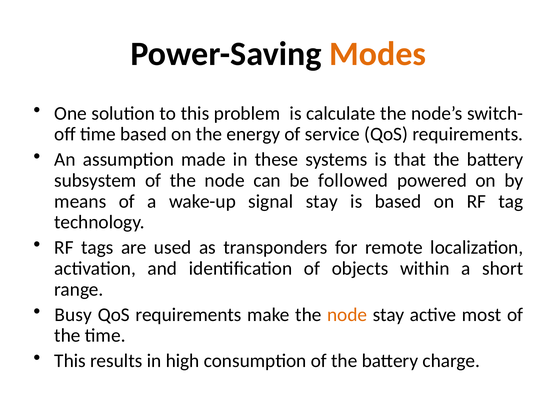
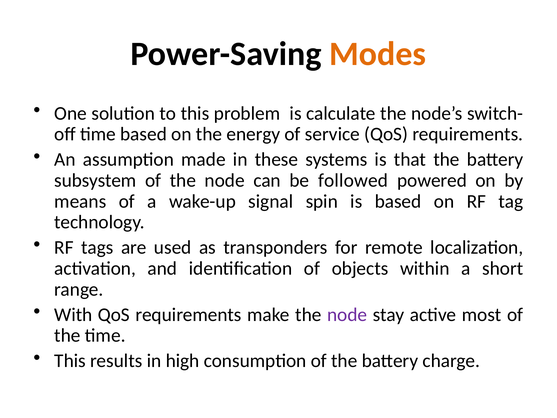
signal stay: stay -> spin
Busy: Busy -> With
node at (347, 314) colour: orange -> purple
